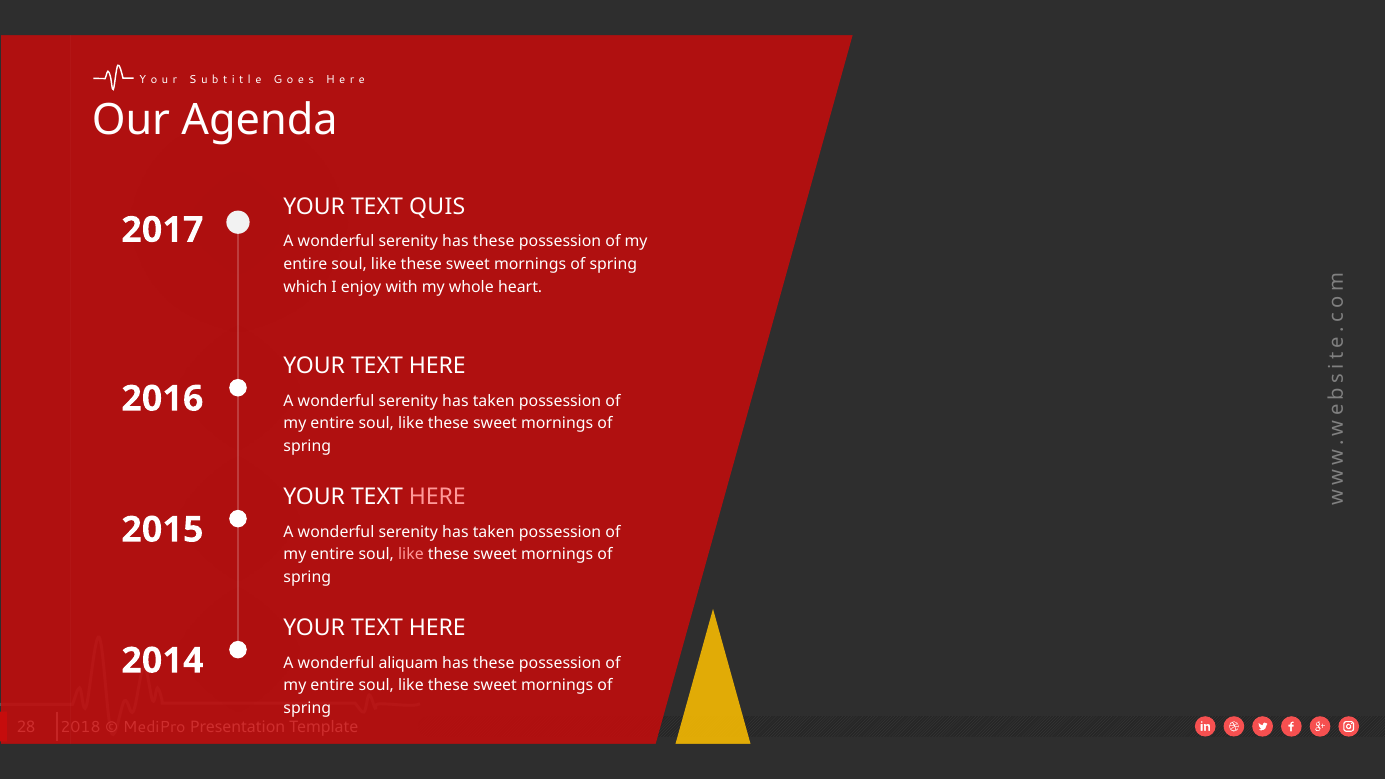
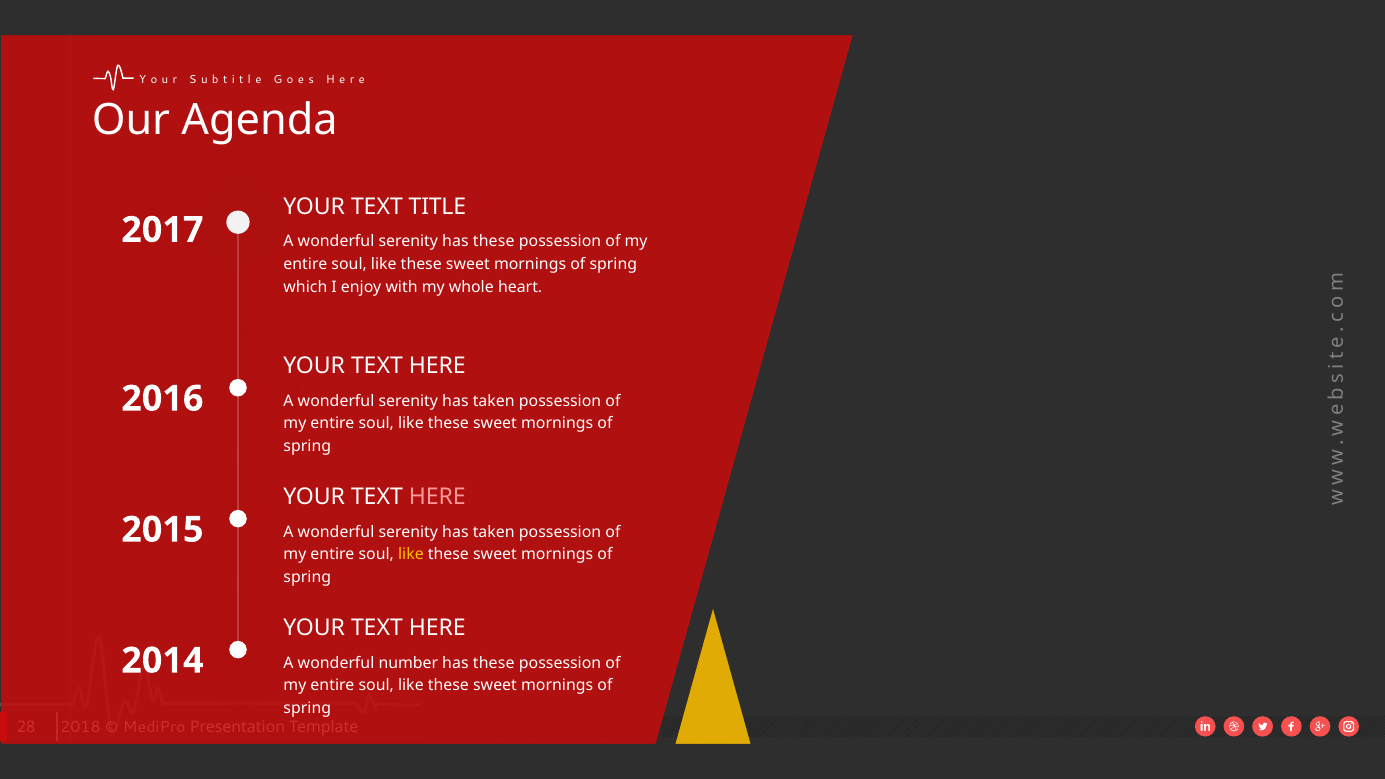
QUIS: QUIS -> TITLE
like at (411, 555) colour: pink -> yellow
aliquam: aliquam -> number
